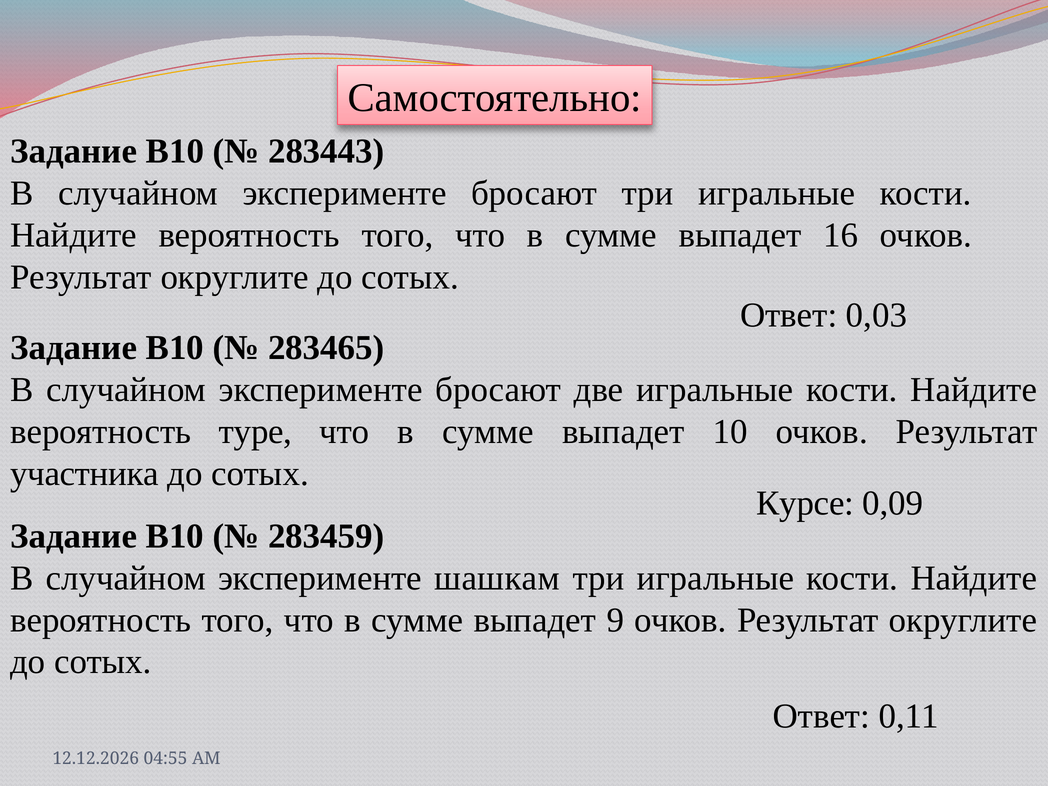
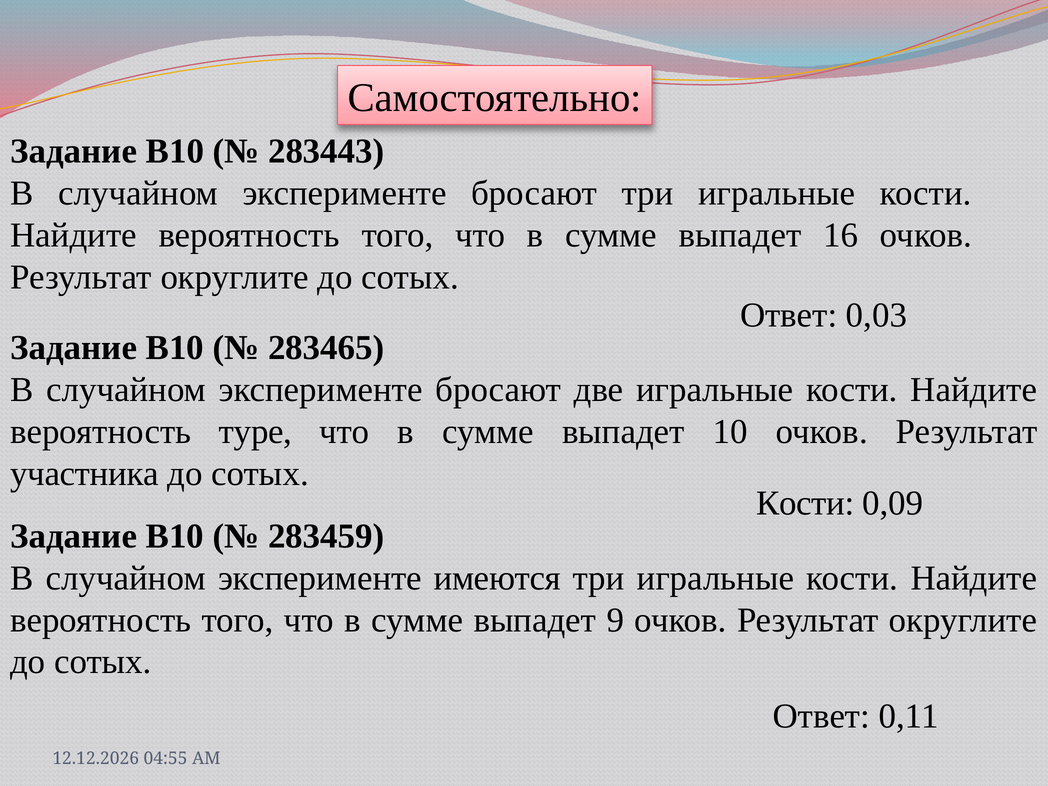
Курсе at (805, 503): Курсе -> Кости
шашкам: шашкам -> имеются
